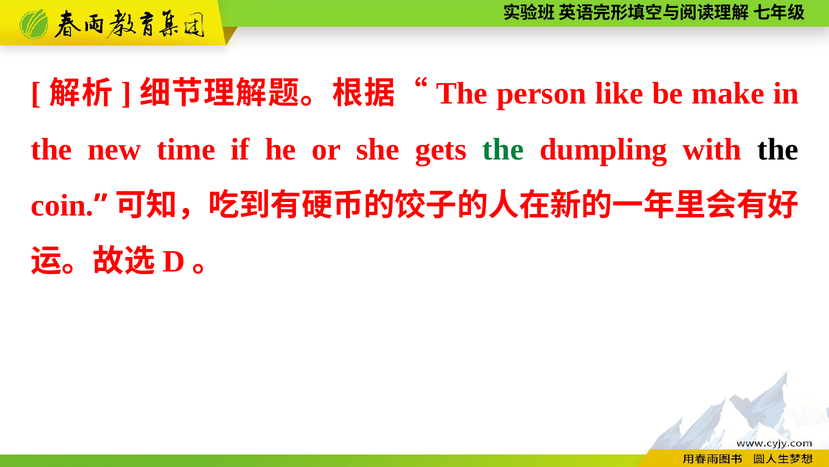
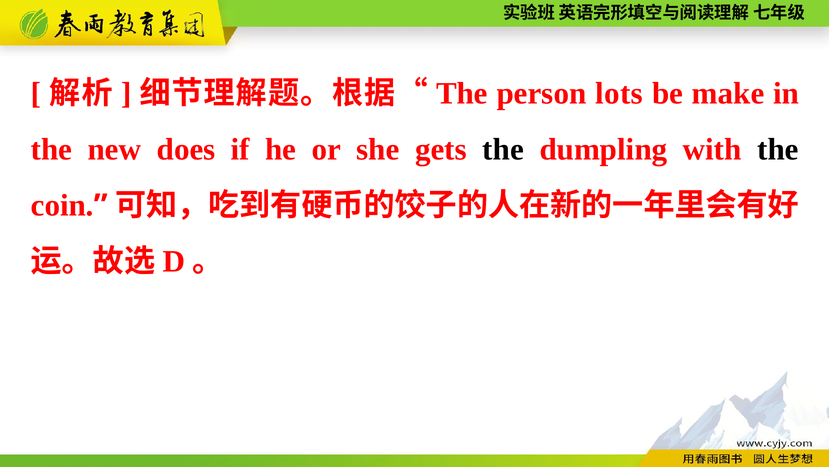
like: like -> lots
time: time -> does
the at (503, 149) colour: green -> black
